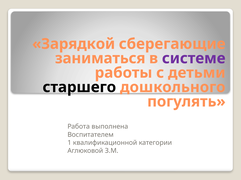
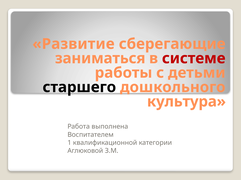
Зарядкой: Зарядкой -> Развитие
системе colour: purple -> red
погулять: погулять -> культура
